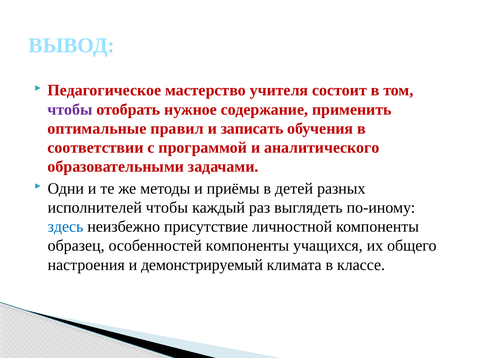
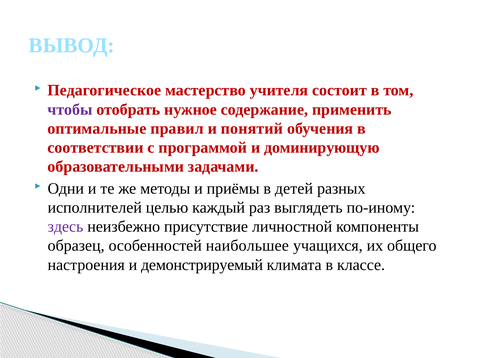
записать: записать -> понятий
аналитического: аналитического -> доминирующую
исполнителей чтобы: чтобы -> целью
здесь colour: blue -> purple
особенностей компоненты: компоненты -> наибольшее
